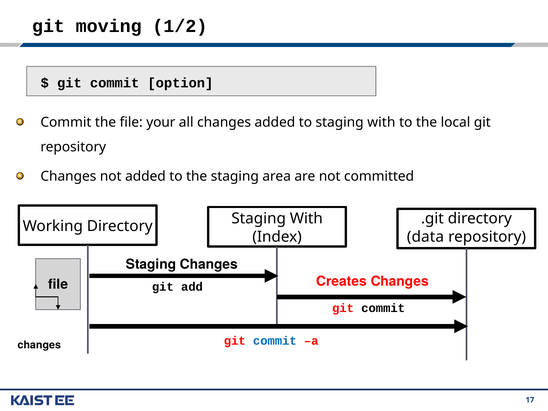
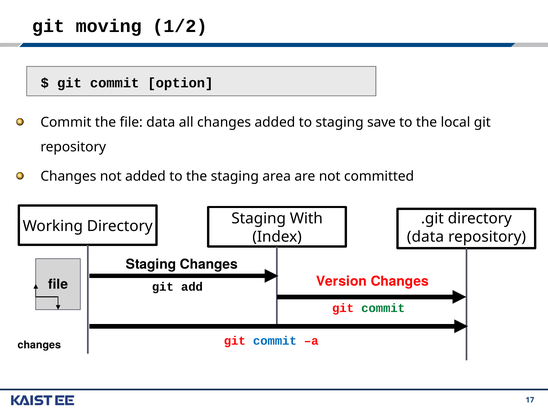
file your: your -> data
to staging with: with -> save
Creates: Creates -> Version
commit at (383, 308) colour: black -> green
